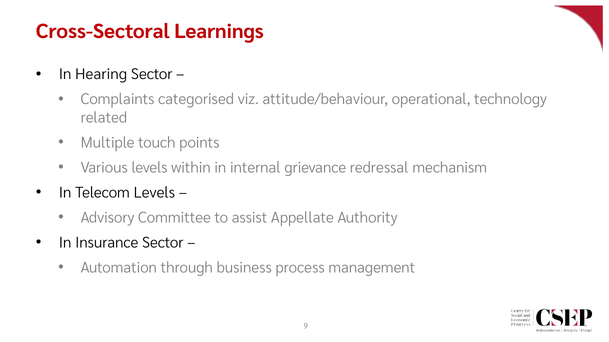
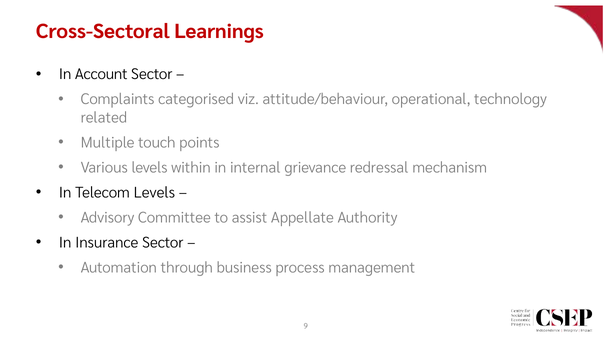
Hearing: Hearing -> Account
